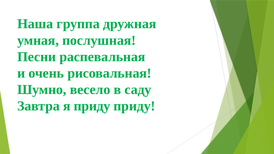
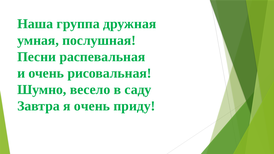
я приду: приду -> очень
